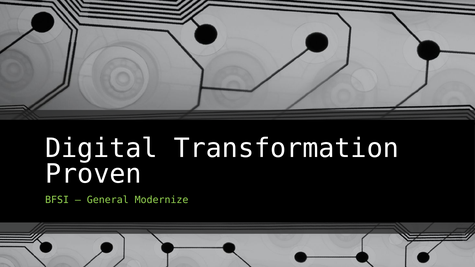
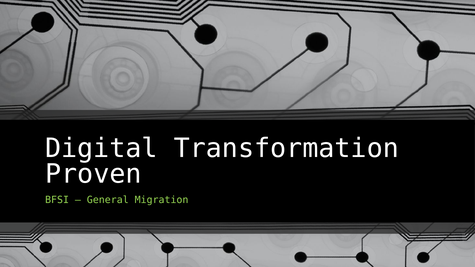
Modernize: Modernize -> Migration
